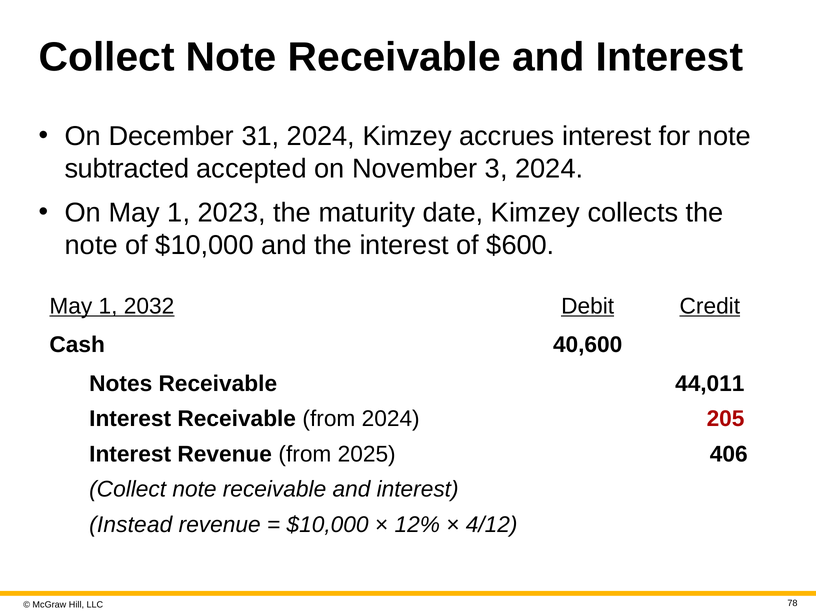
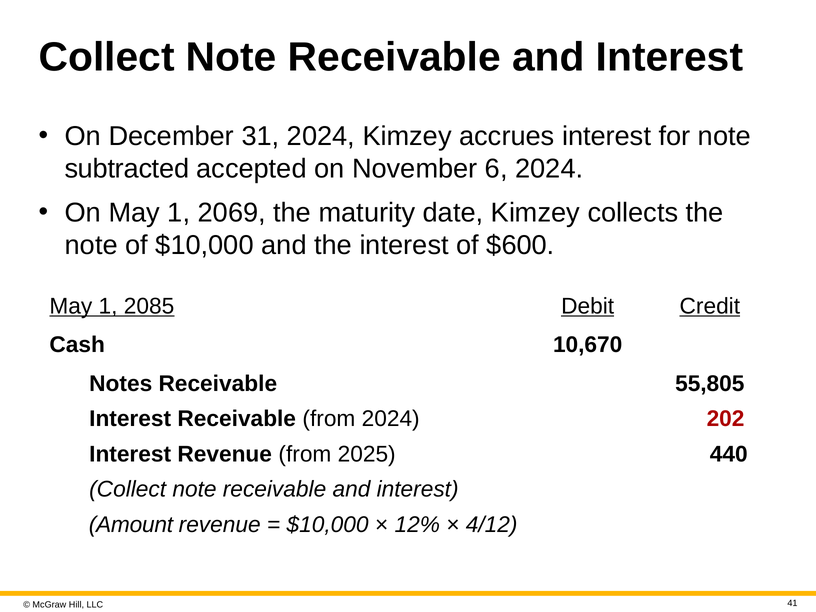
3: 3 -> 6
2023: 2023 -> 2069
2032: 2032 -> 2085
40,600: 40,600 -> 10,670
44,011: 44,011 -> 55,805
205: 205 -> 202
406: 406 -> 440
Instead: Instead -> Amount
78: 78 -> 41
